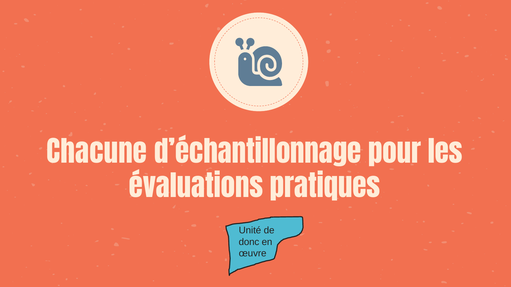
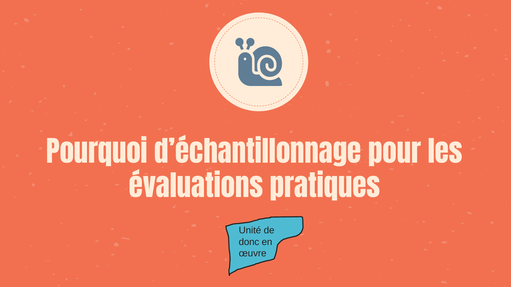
Chacune: Chacune -> Pourquoi
